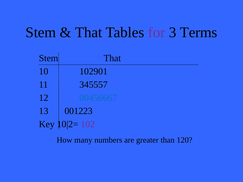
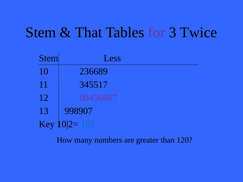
Terms: Terms -> Twice
Stem That: That -> Less
102901: 102901 -> 236689
345557: 345557 -> 345517
00456667 colour: blue -> purple
001223: 001223 -> 998907
102 colour: purple -> blue
